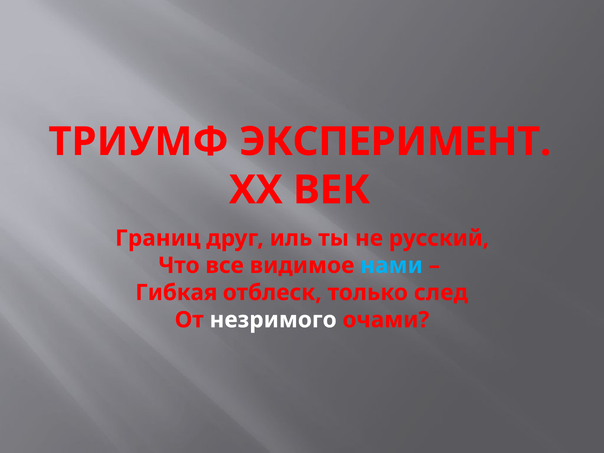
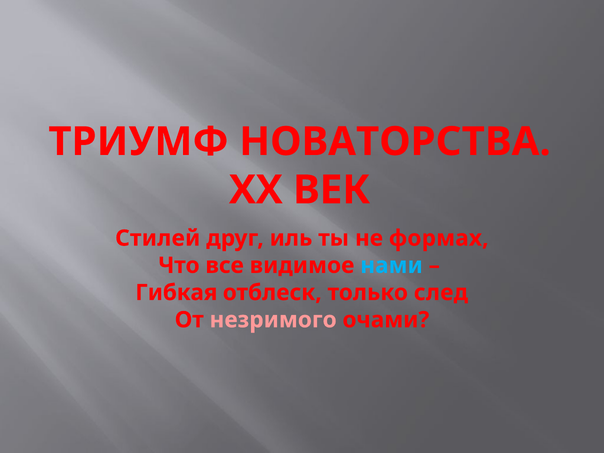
ЭКСПЕРИМЕНТ: ЭКСПЕРИМЕНТ -> НОВАТОРСТВА
Границ: Границ -> Стилей
русский: русский -> формах
незримого colour: white -> pink
